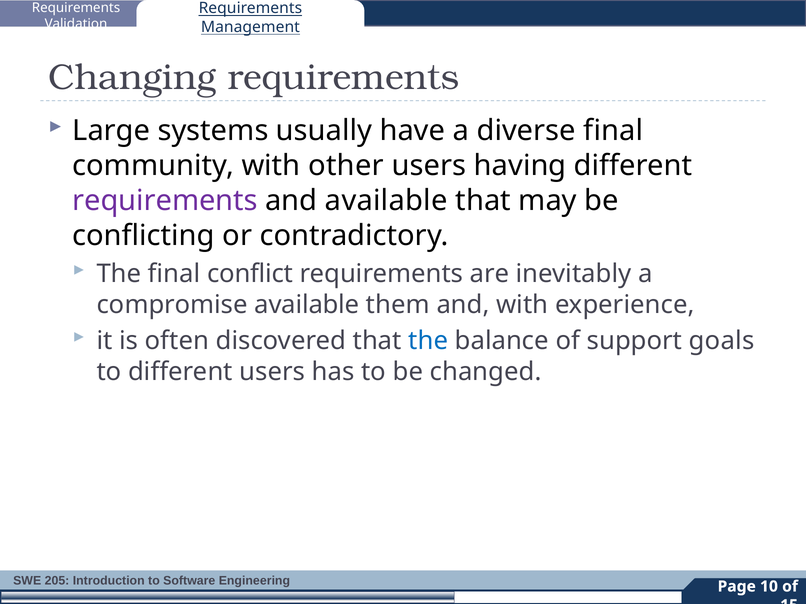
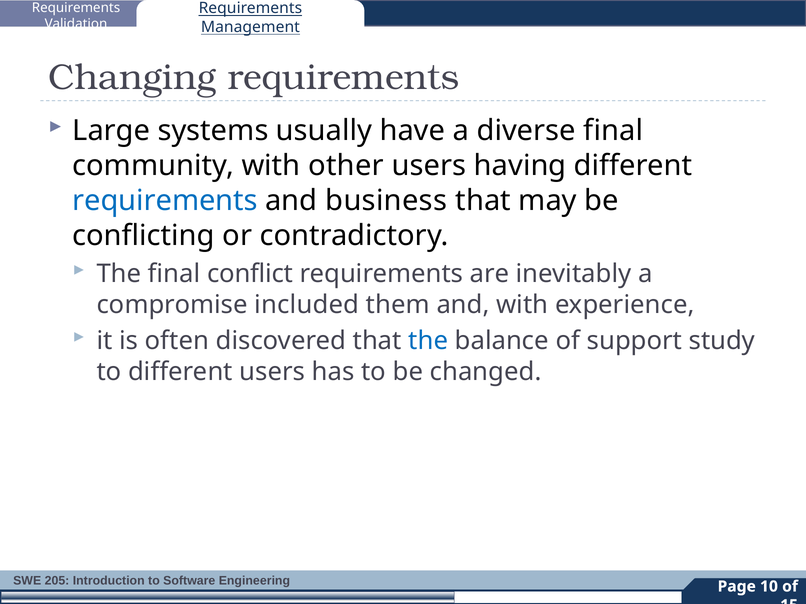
requirements at (165, 201) colour: purple -> blue
and available: available -> business
compromise available: available -> included
goals: goals -> study
